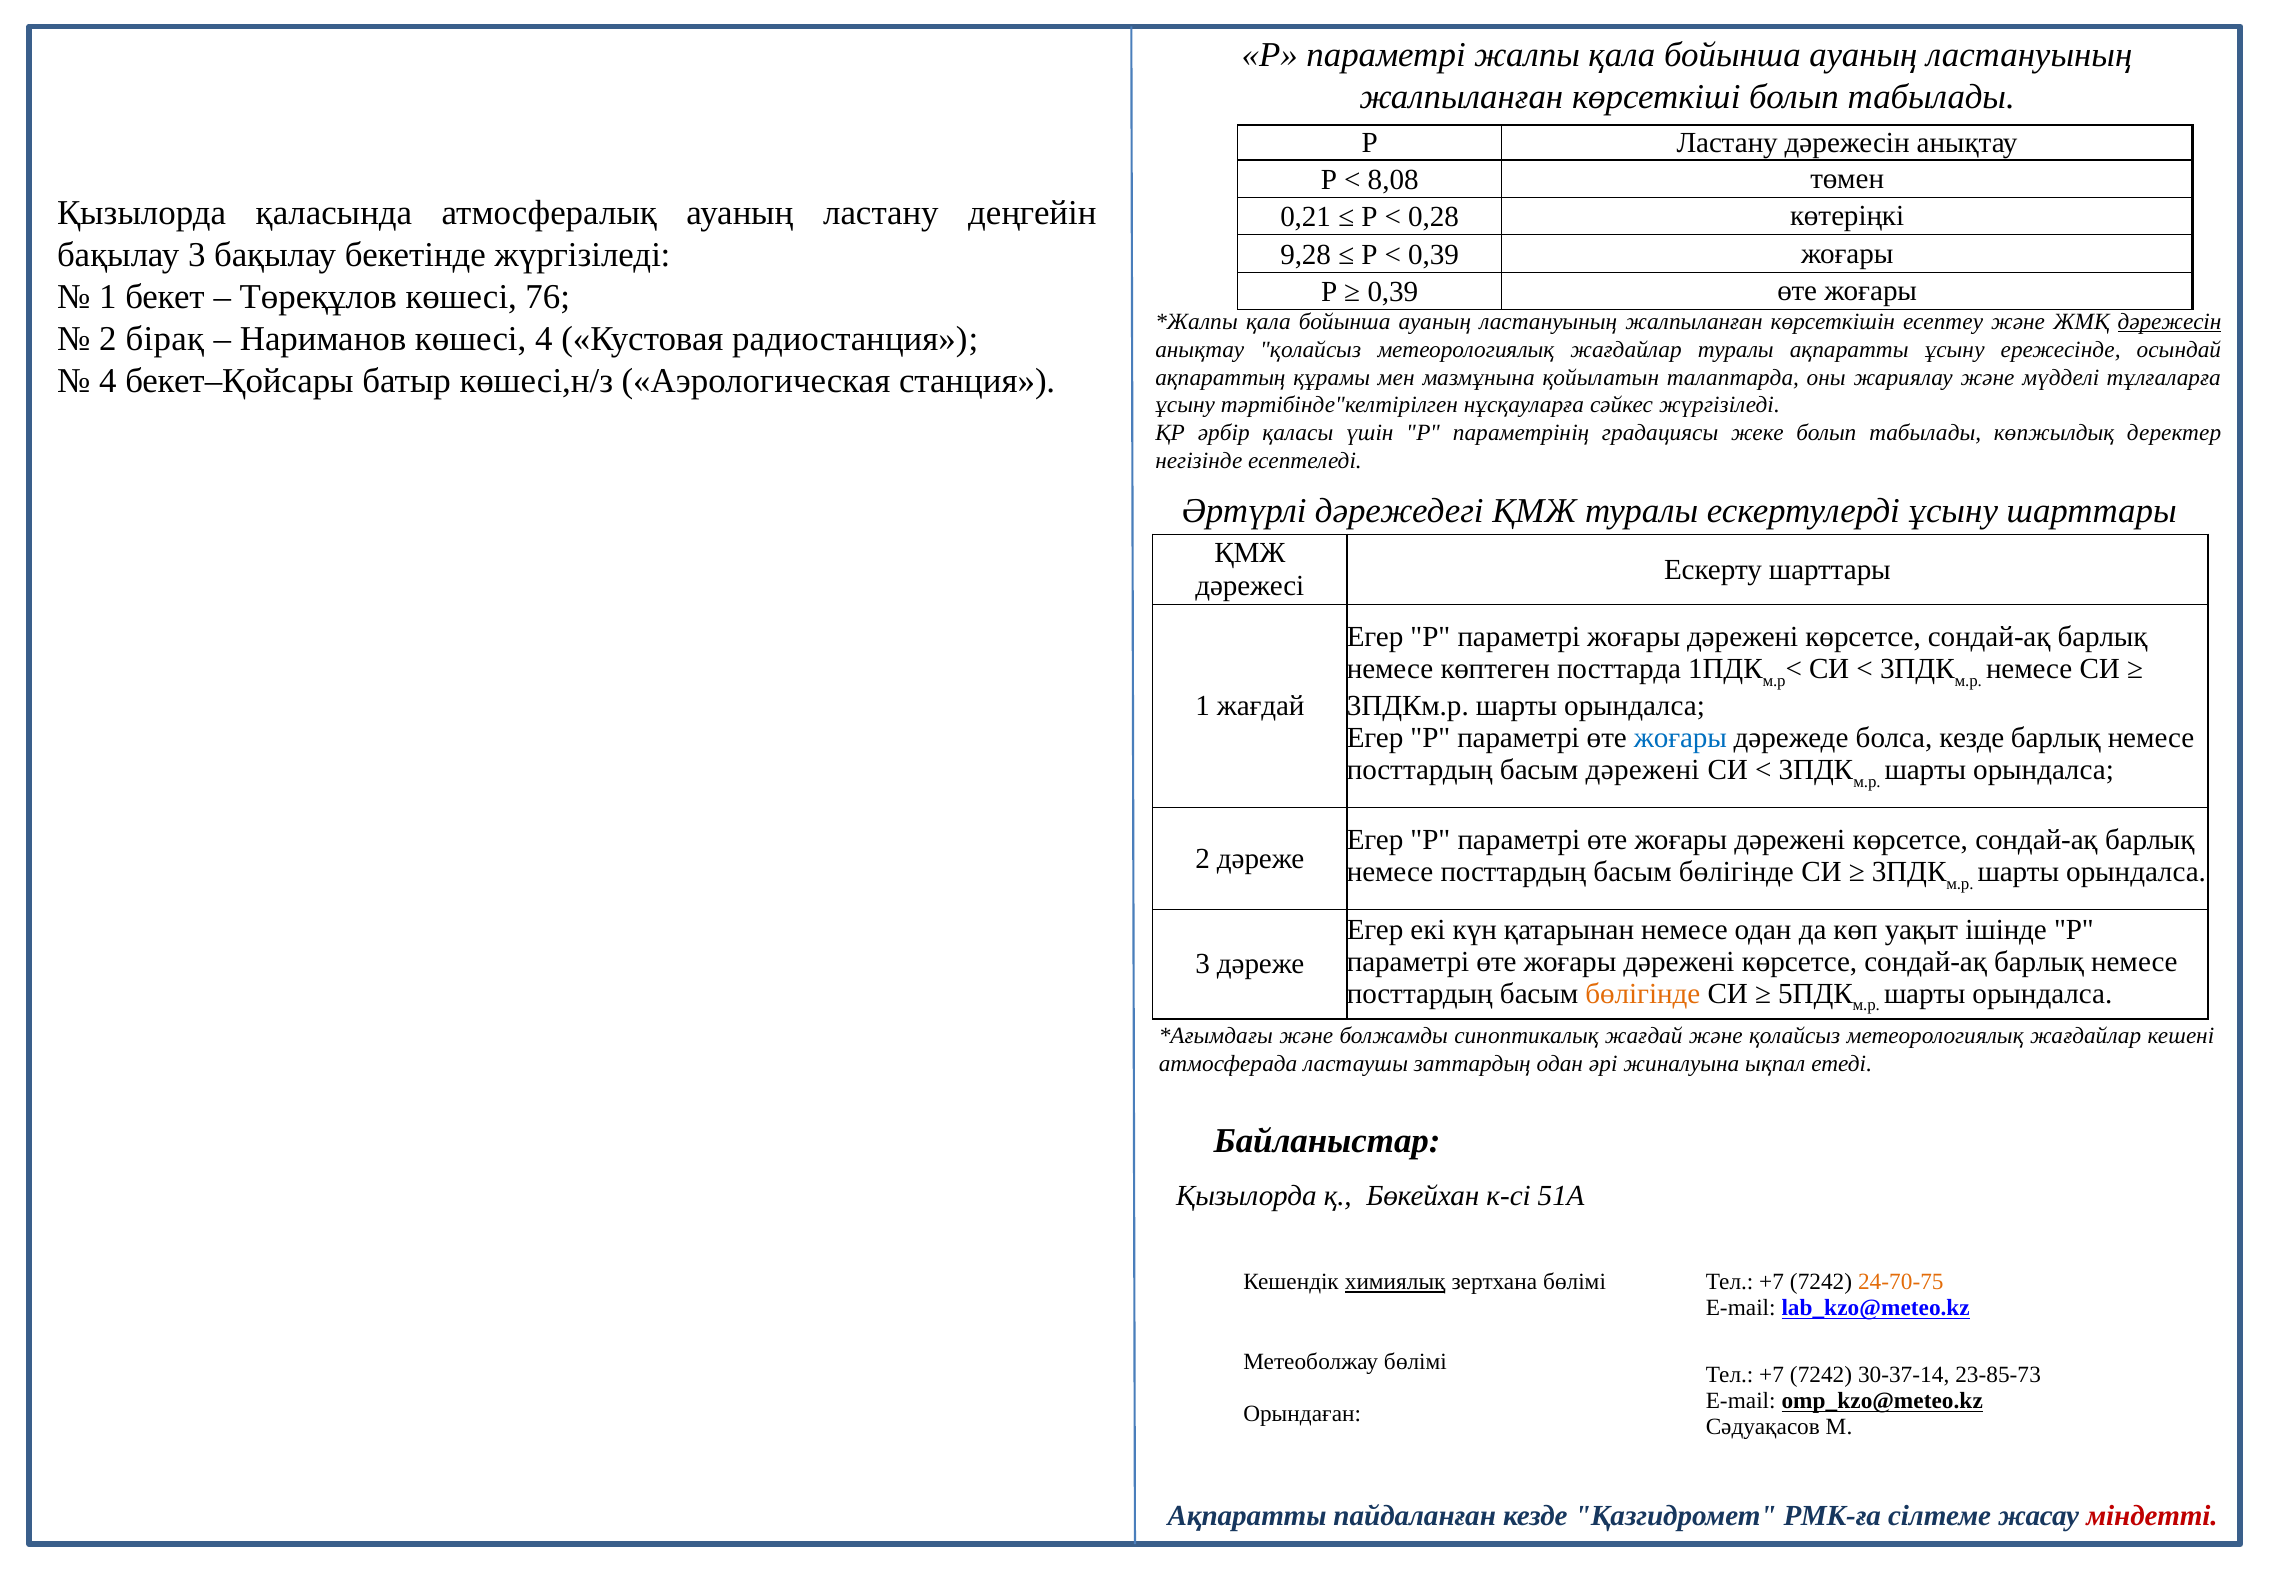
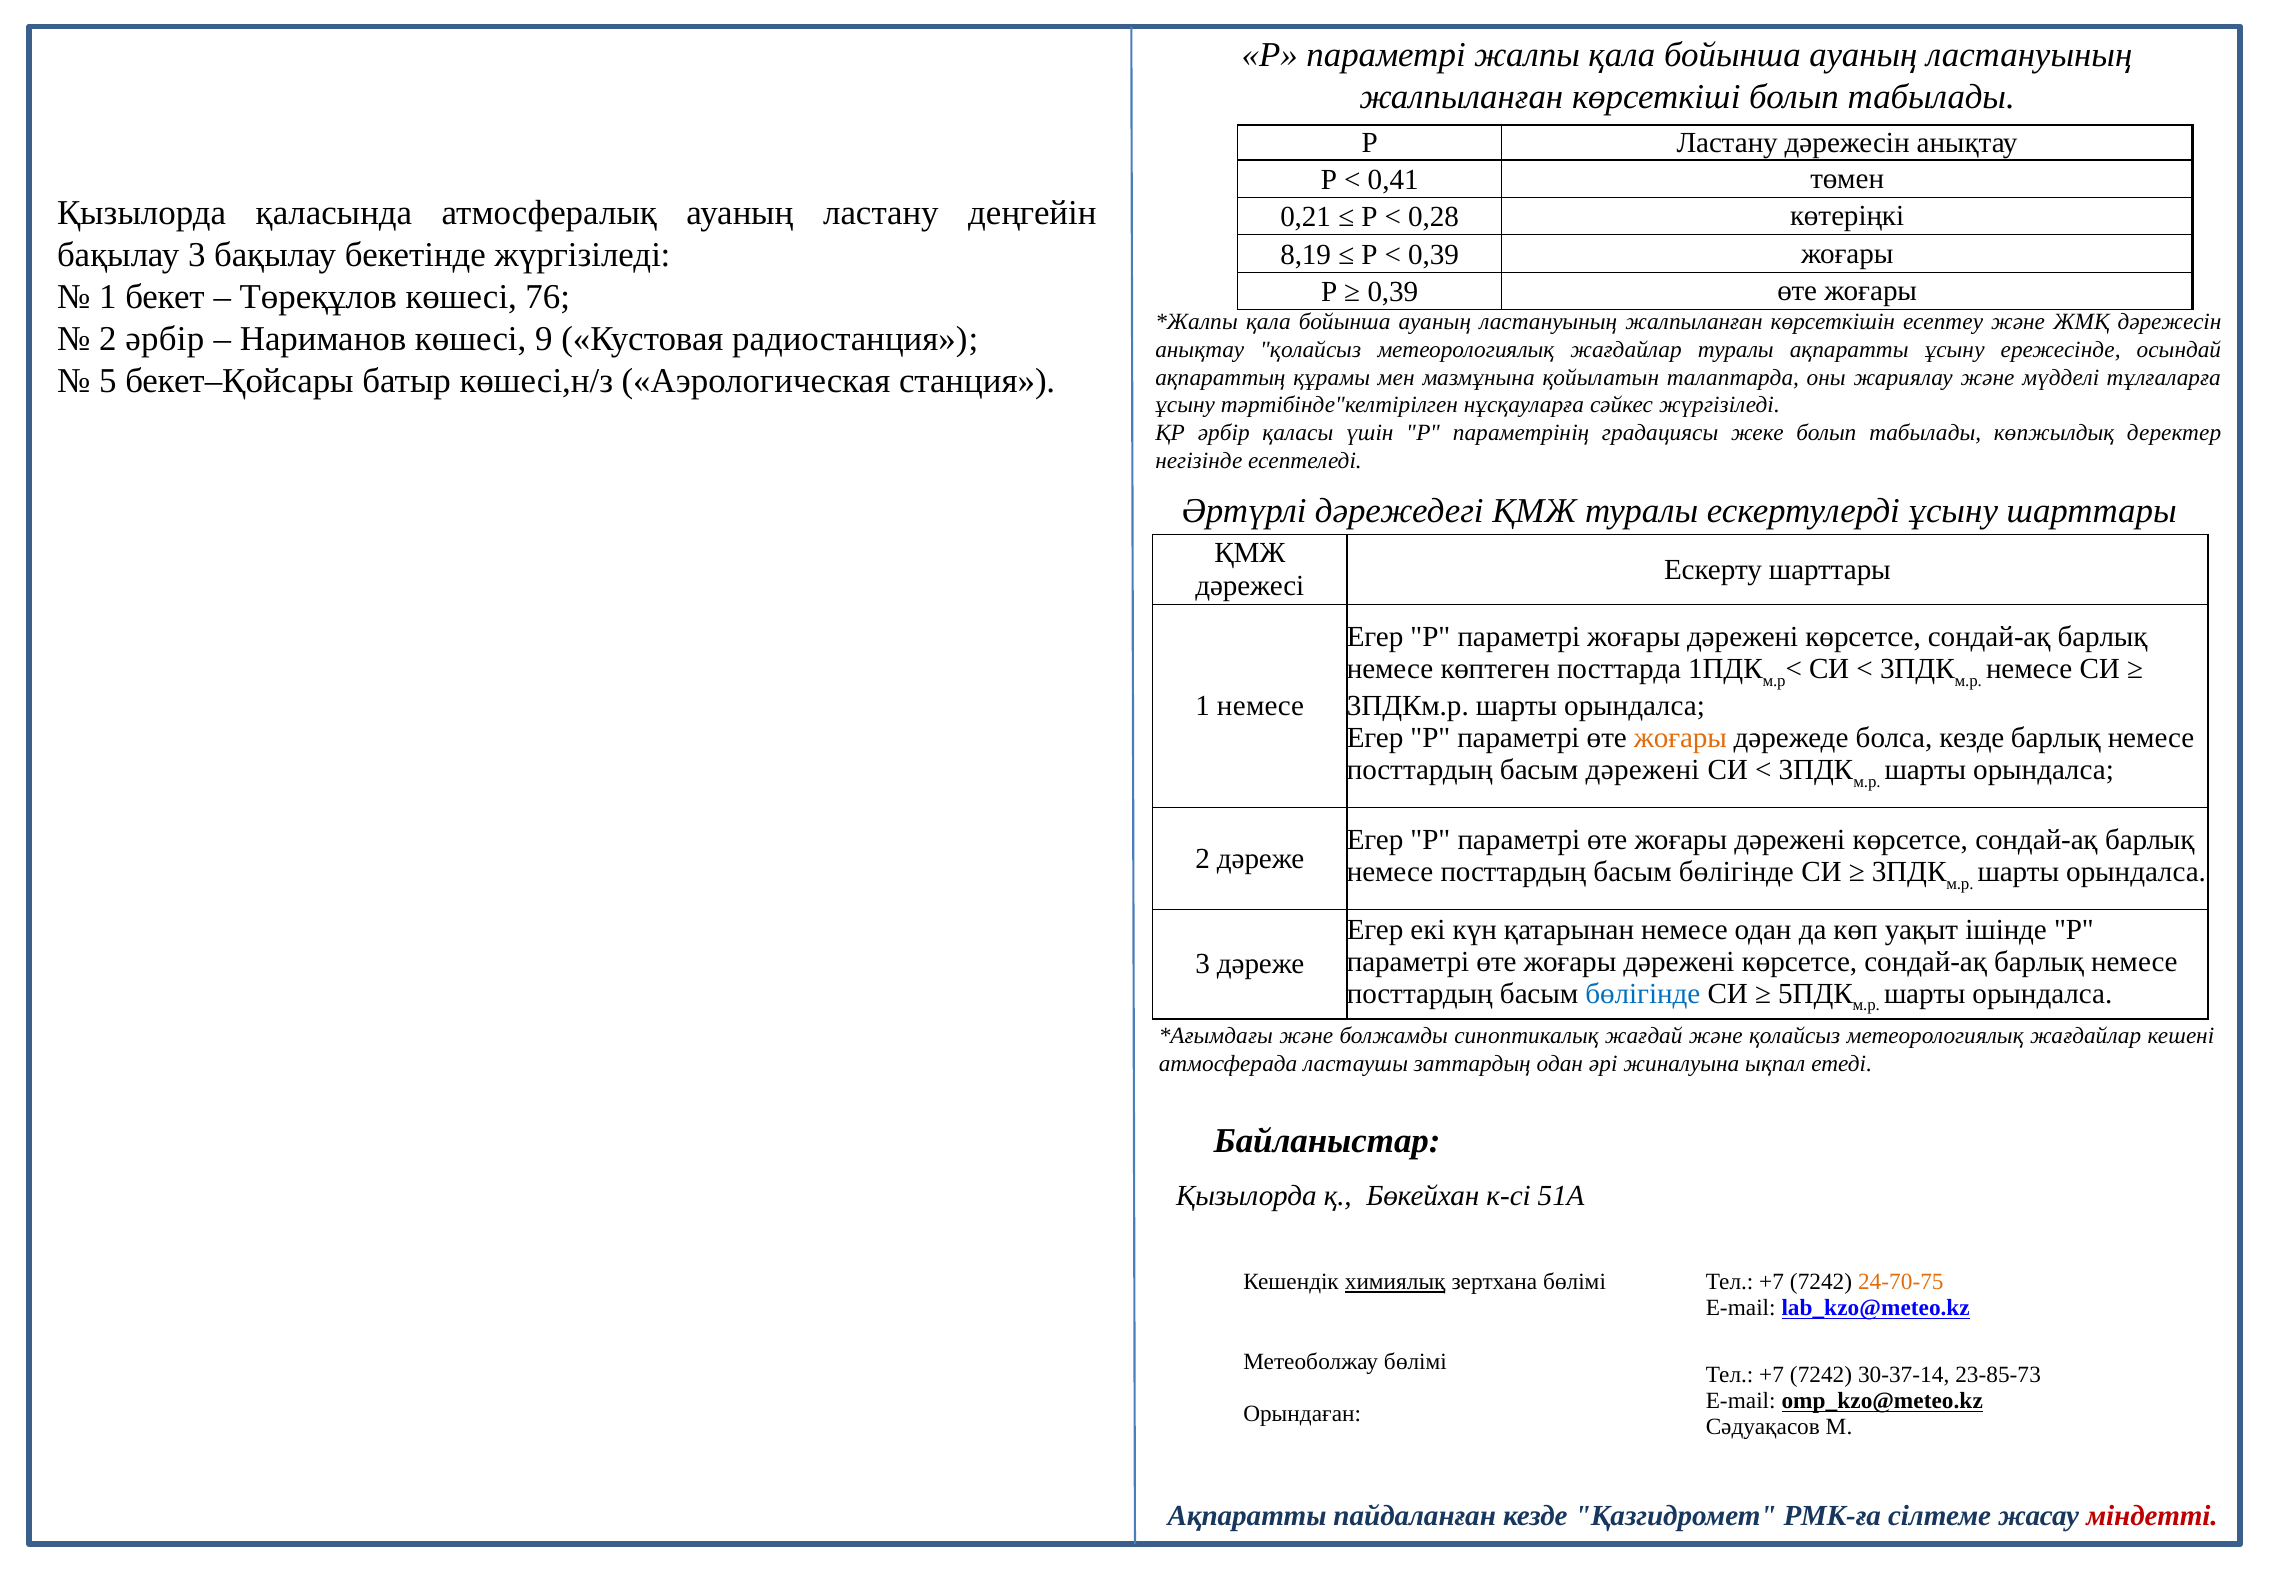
8,08: 8,08 -> 0,41
9,28: 9,28 -> 8,19
дәрежесін at (2170, 322) underline: present -> none
2 бірақ: бірақ -> әрбір
көшесі 4: 4 -> 9
4 at (108, 381): 4 -> 5
1 жағдай: жағдай -> немесе
жоғары at (1680, 738) colour: blue -> orange
бөлігінде at (1643, 994) colour: orange -> blue
